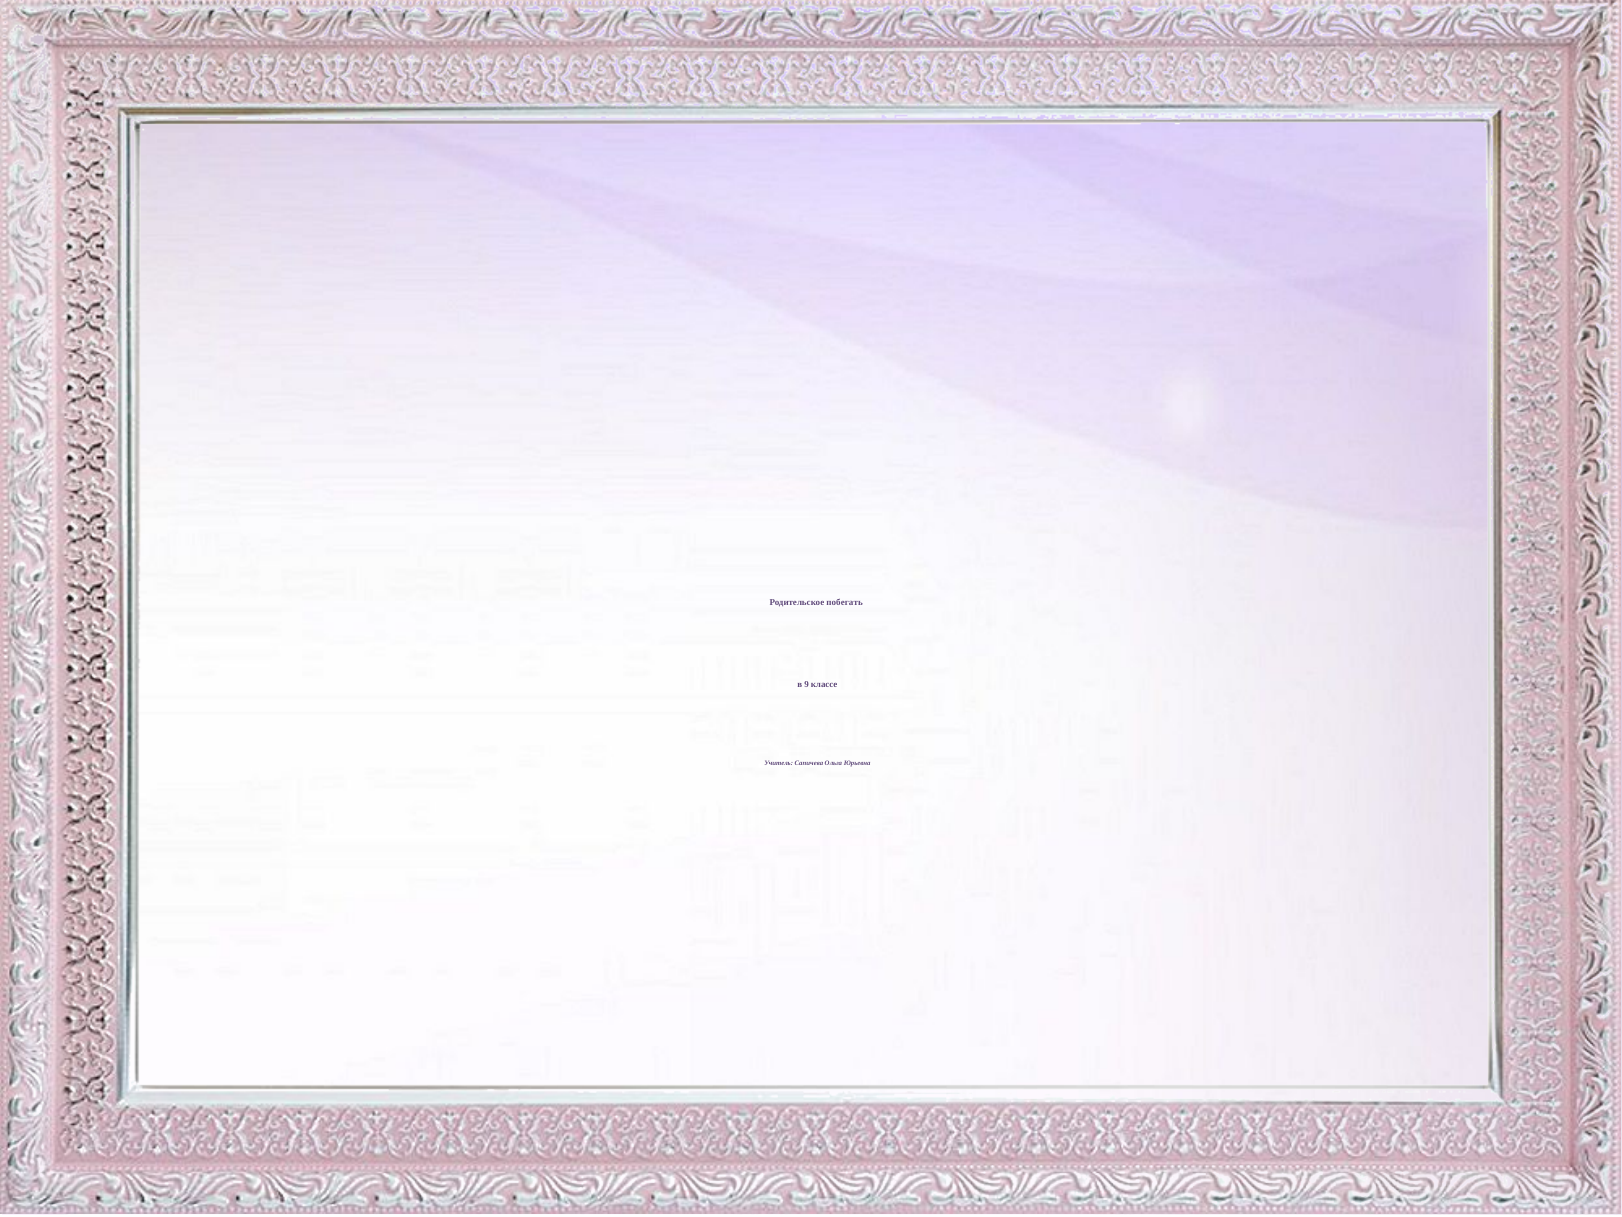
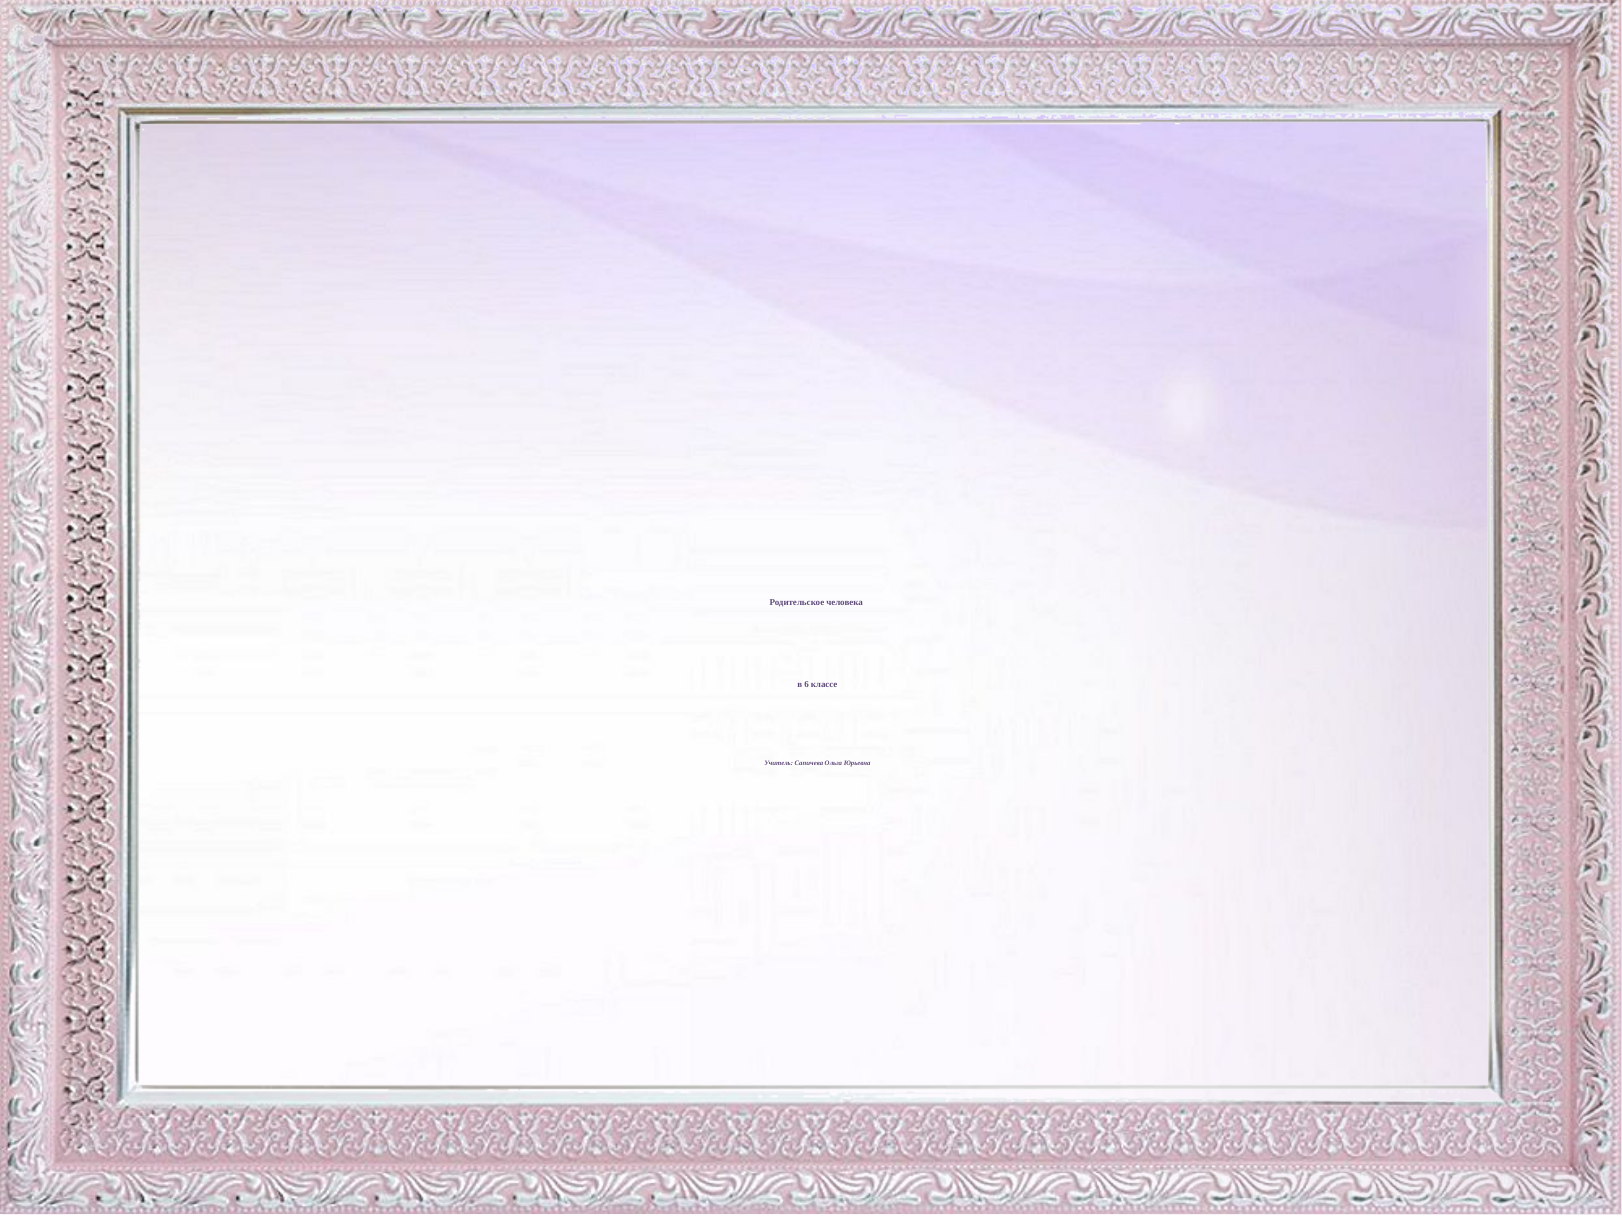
побегать: побегать -> человека
9: 9 -> 6
